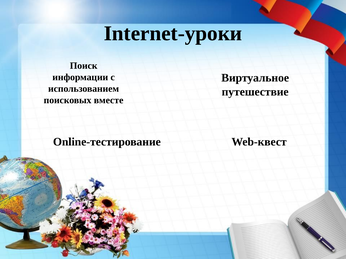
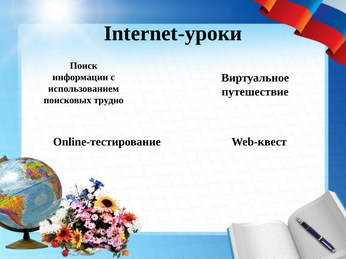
вместе: вместе -> трудно
